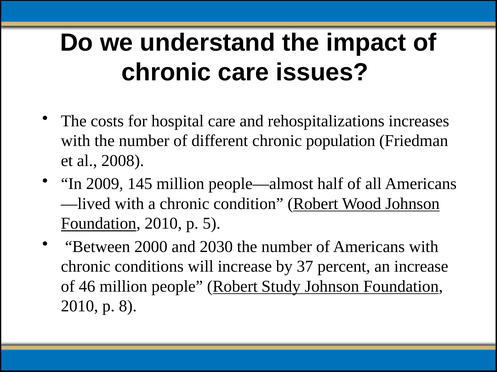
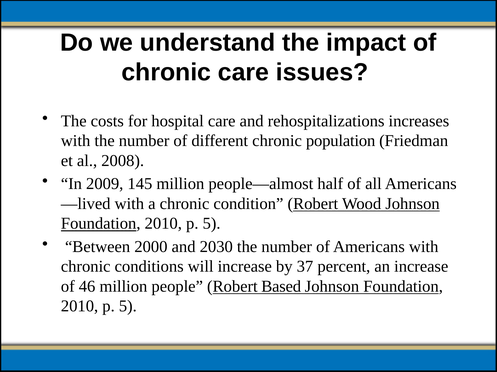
Study: Study -> Based
8 at (128, 307): 8 -> 5
